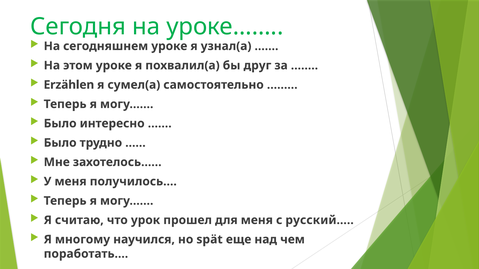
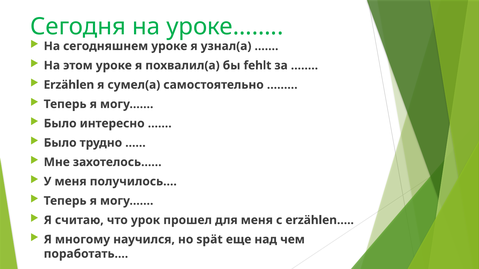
друг: друг -> fehlt
русский…: русский… -> erzählen…
